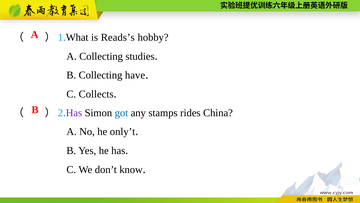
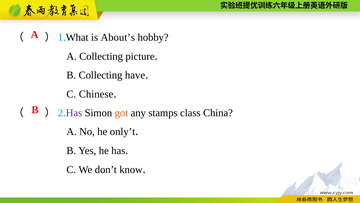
Reads’s: Reads’s -> About’s
studies: studies -> picture
Collects: Collects -> Chinese
got colour: blue -> orange
rides: rides -> class
